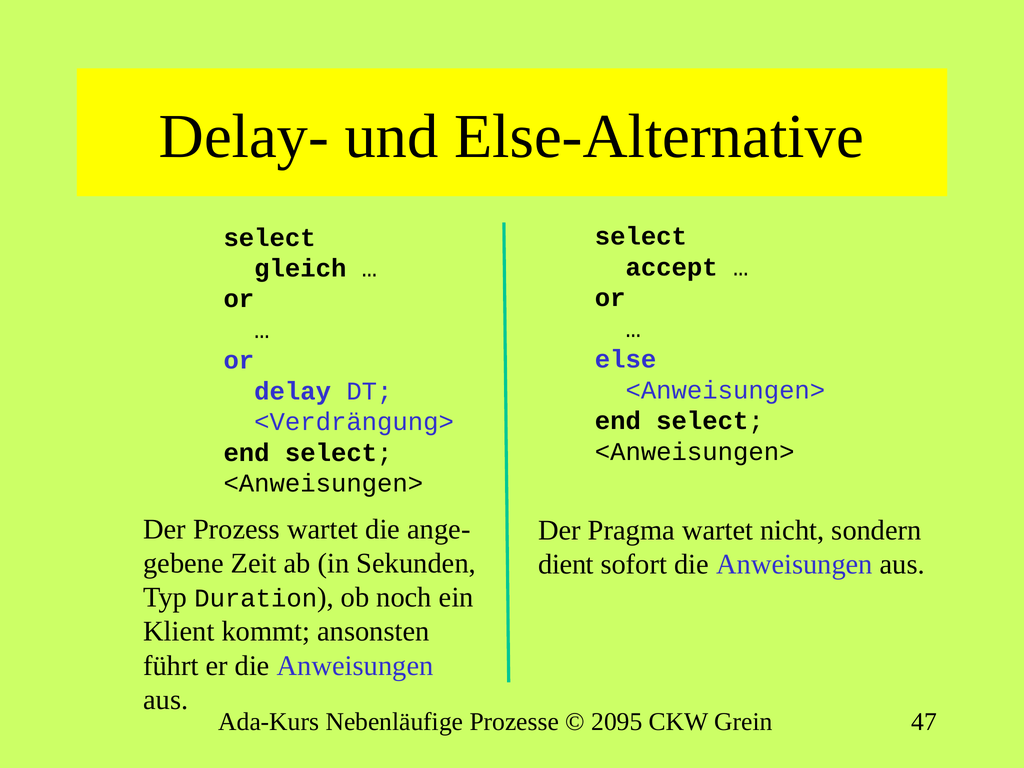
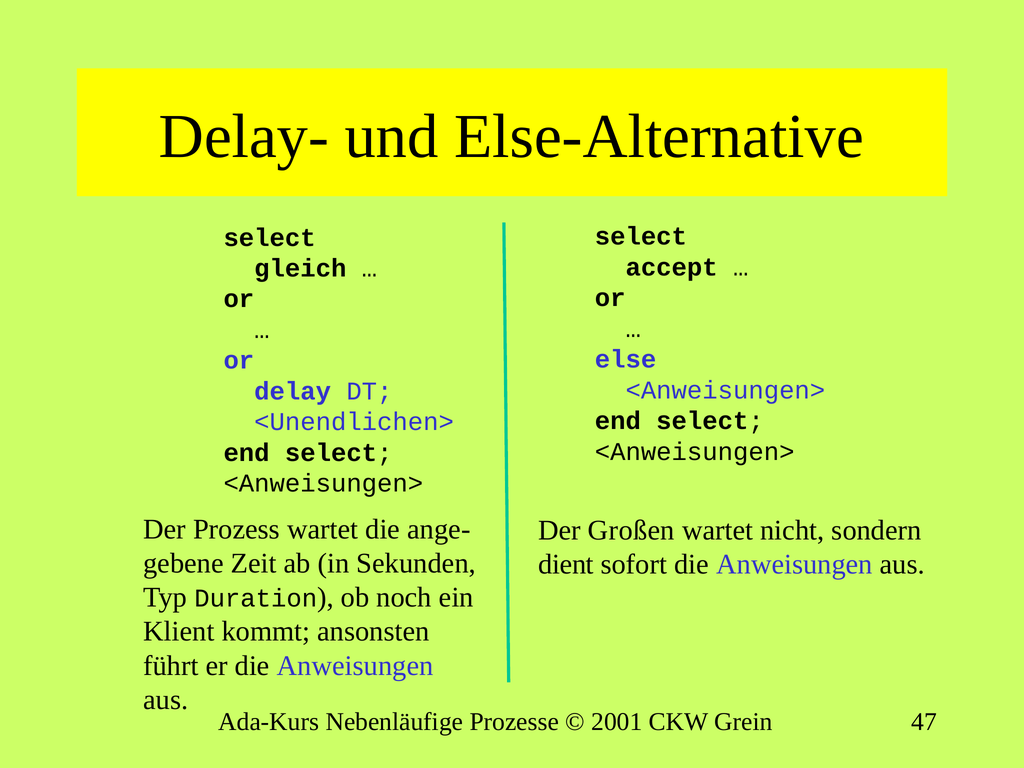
<Verdrängung>: <Verdrängung> -> <Unendlichen>
Pragma: Pragma -> Großen
2095: 2095 -> 2001
